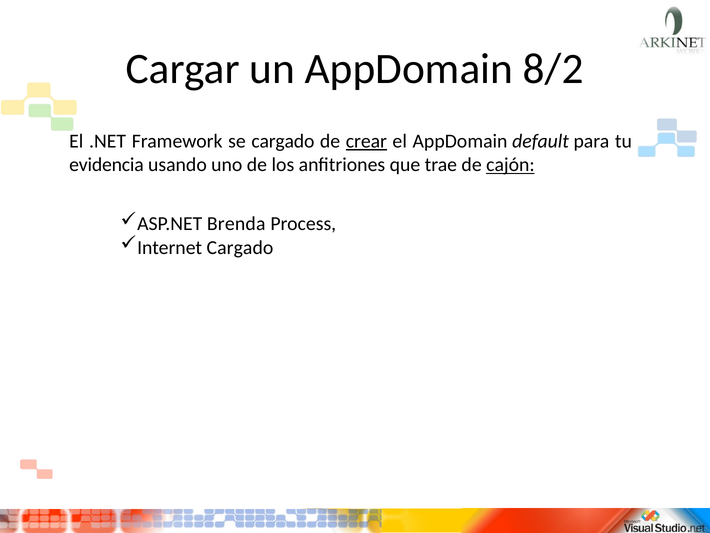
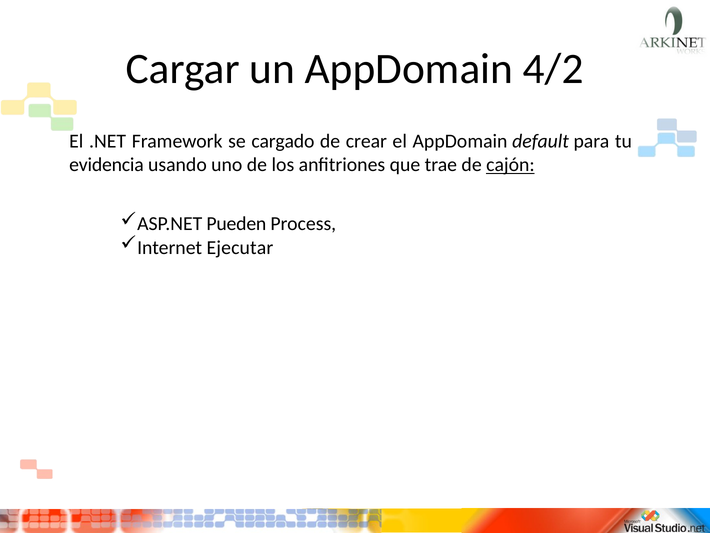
8/2: 8/2 -> 4/2
crear underline: present -> none
Brenda: Brenda -> Pueden
Internet Cargado: Cargado -> Ejecutar
